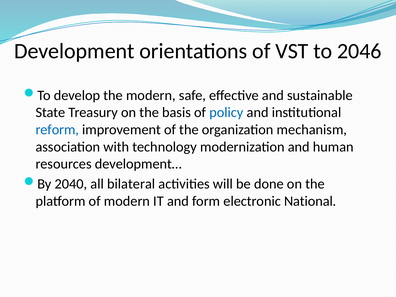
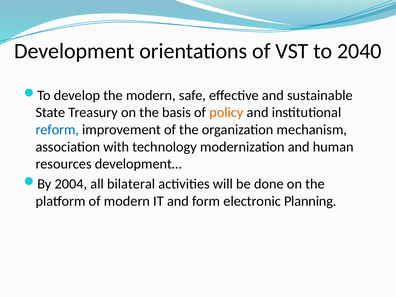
2046: 2046 -> 2040
policy colour: blue -> orange
2040: 2040 -> 2004
National: National -> Planning
